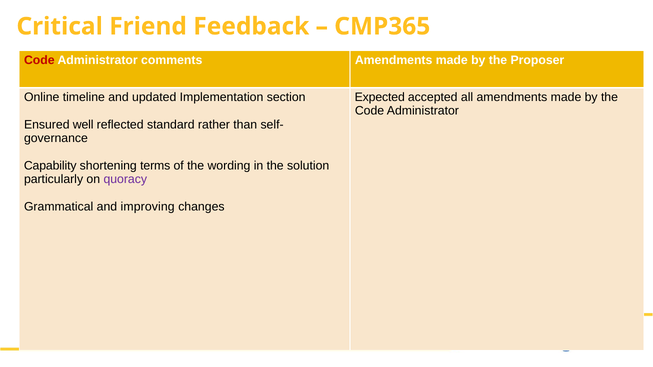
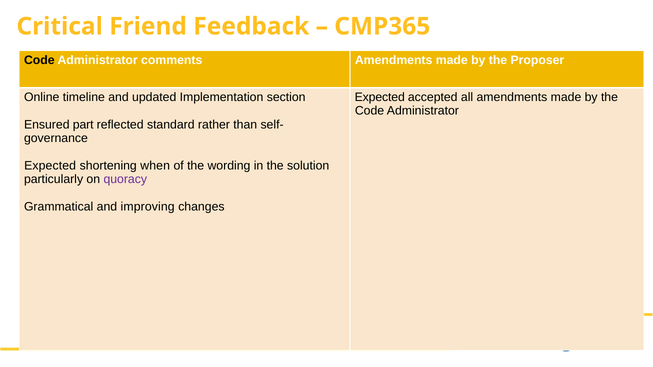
Code at (39, 60) colour: red -> black
well: well -> part
Capability at (50, 166): Capability -> Expected
terms: terms -> when
